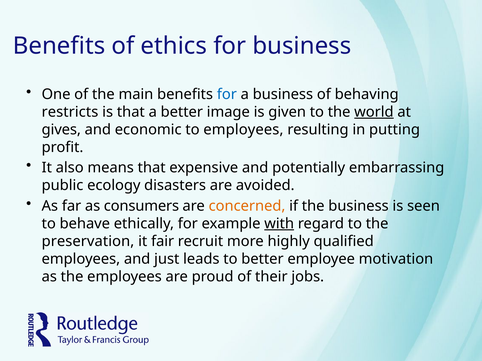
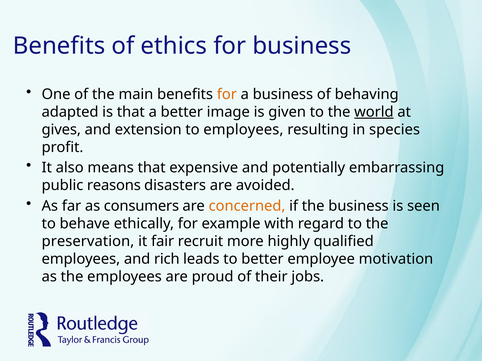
for at (227, 94) colour: blue -> orange
restricts: restricts -> adapted
economic: economic -> extension
putting: putting -> species
ecology: ecology -> reasons
with underline: present -> none
just: just -> rich
